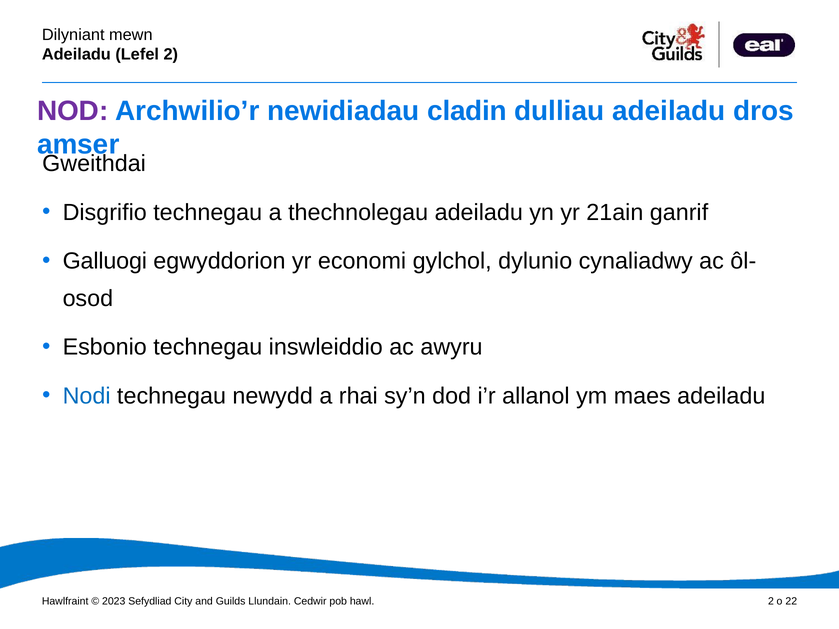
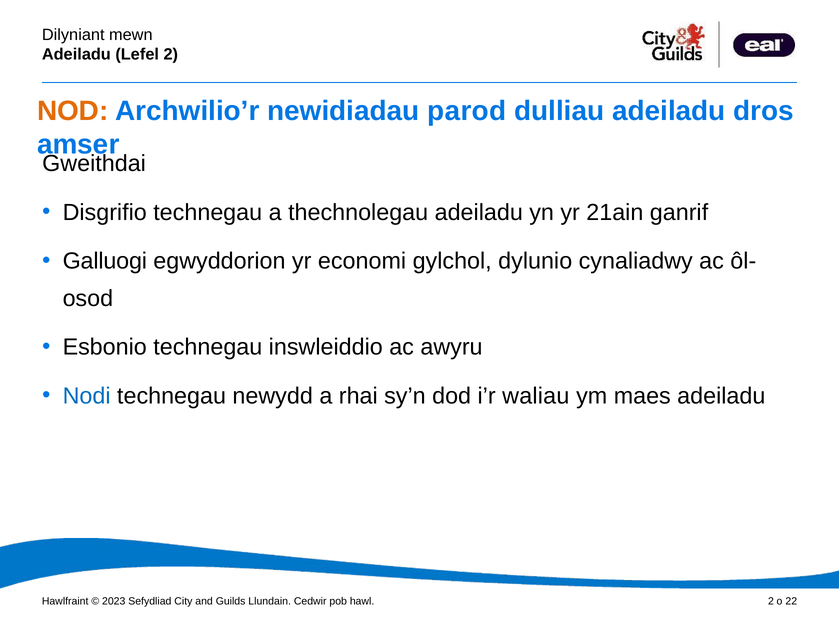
NOD colour: purple -> orange
cladin: cladin -> parod
allanol: allanol -> waliau
